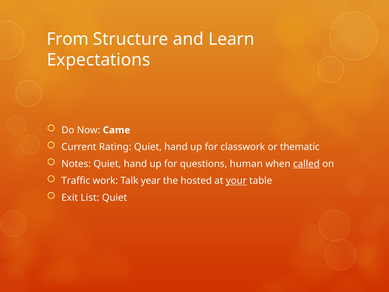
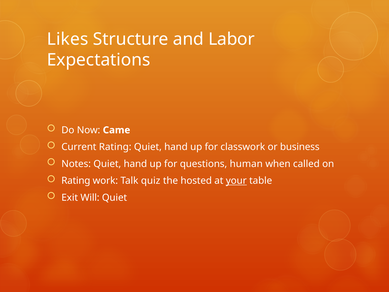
From: From -> Likes
Learn: Learn -> Labor
thematic: thematic -> business
called underline: present -> none
Traffic at (76, 181): Traffic -> Rating
year: year -> quiz
List: List -> Will
